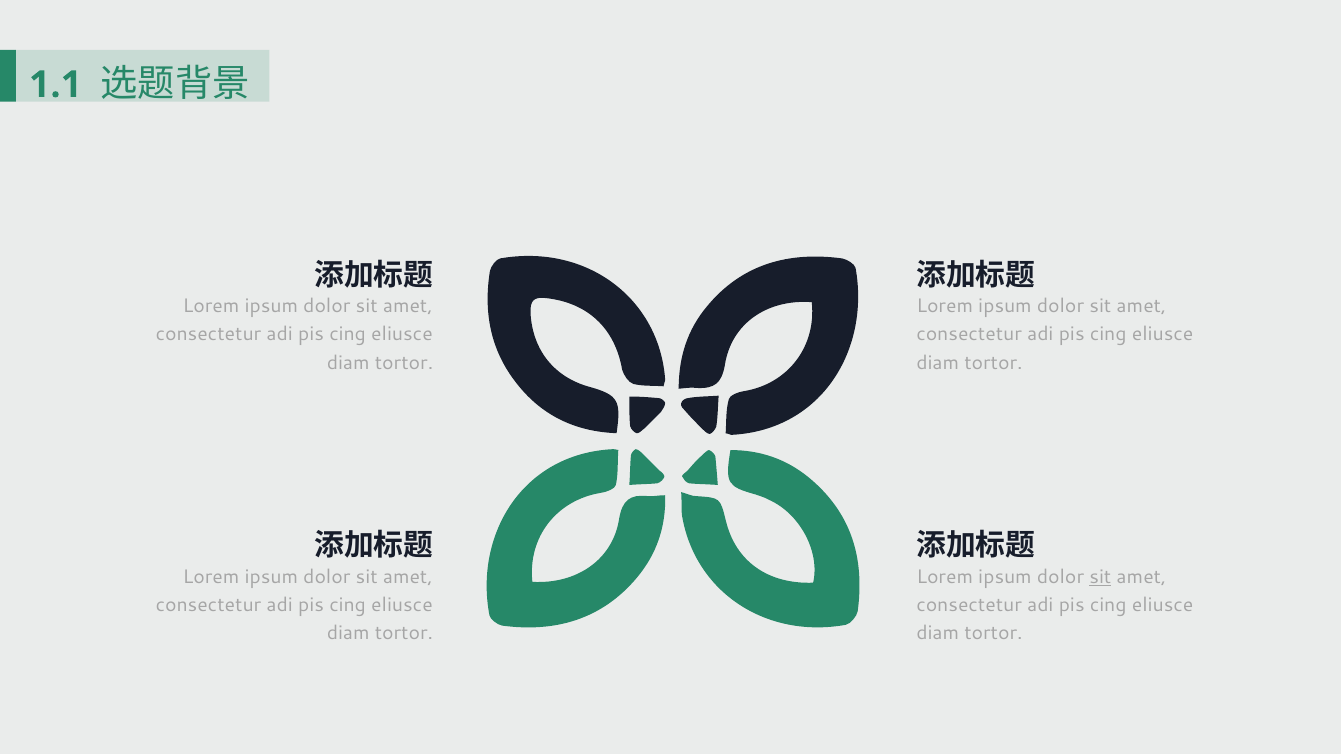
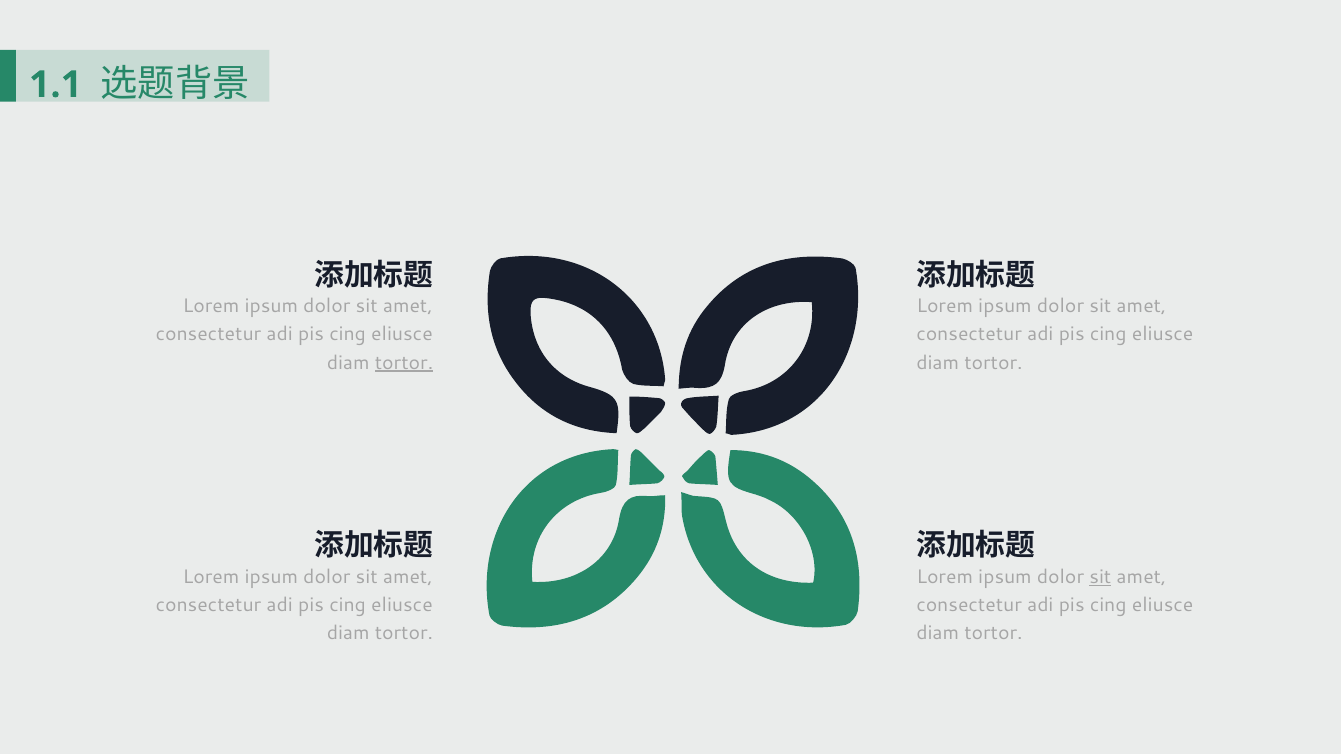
tortor at (404, 363) underline: none -> present
